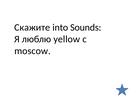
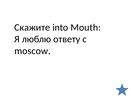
Sounds: Sounds -> Mouth
yellow: yellow -> ответу
